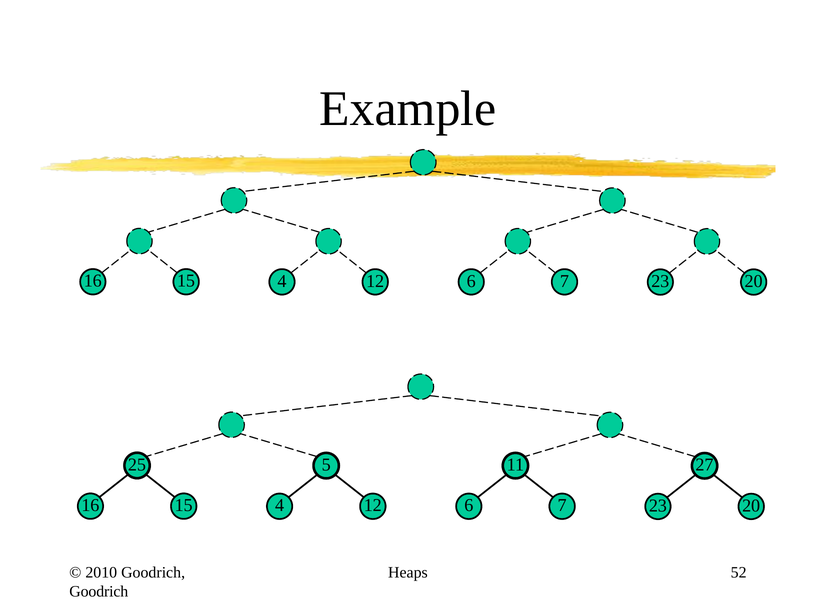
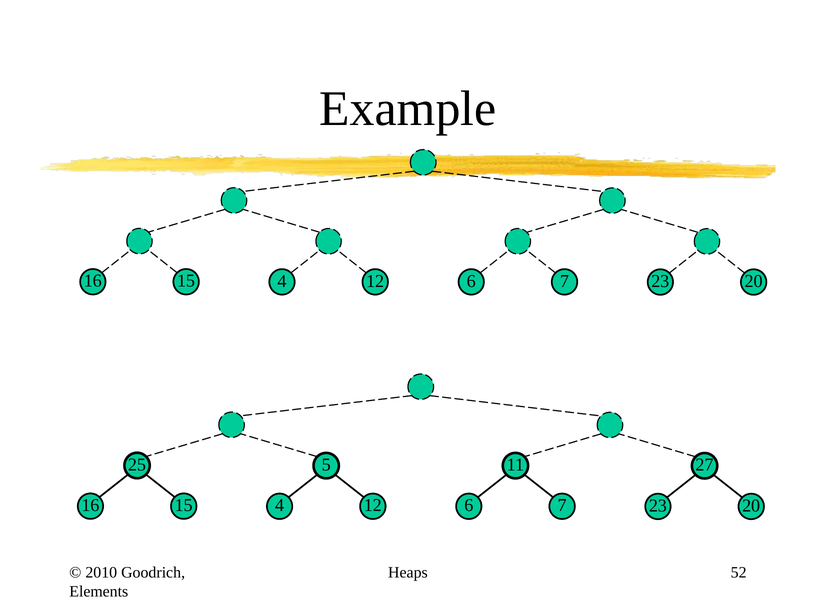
Goodrich at (99, 591): Goodrich -> Elements
